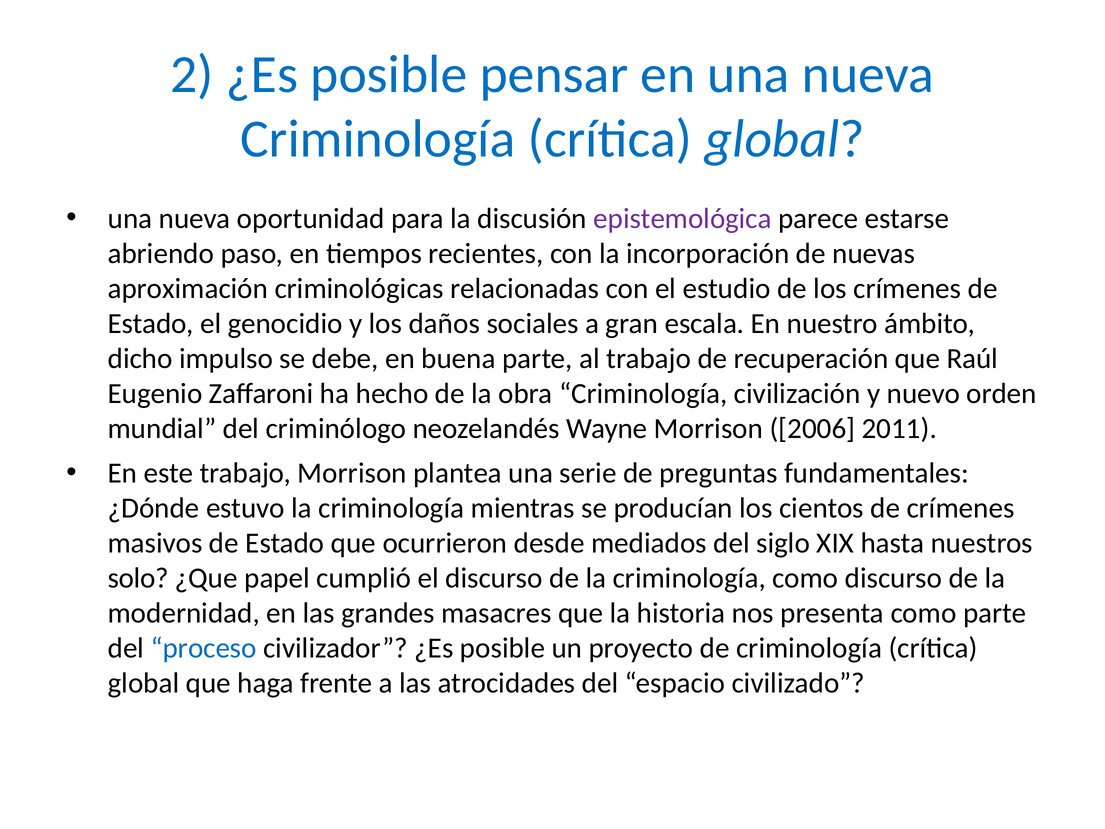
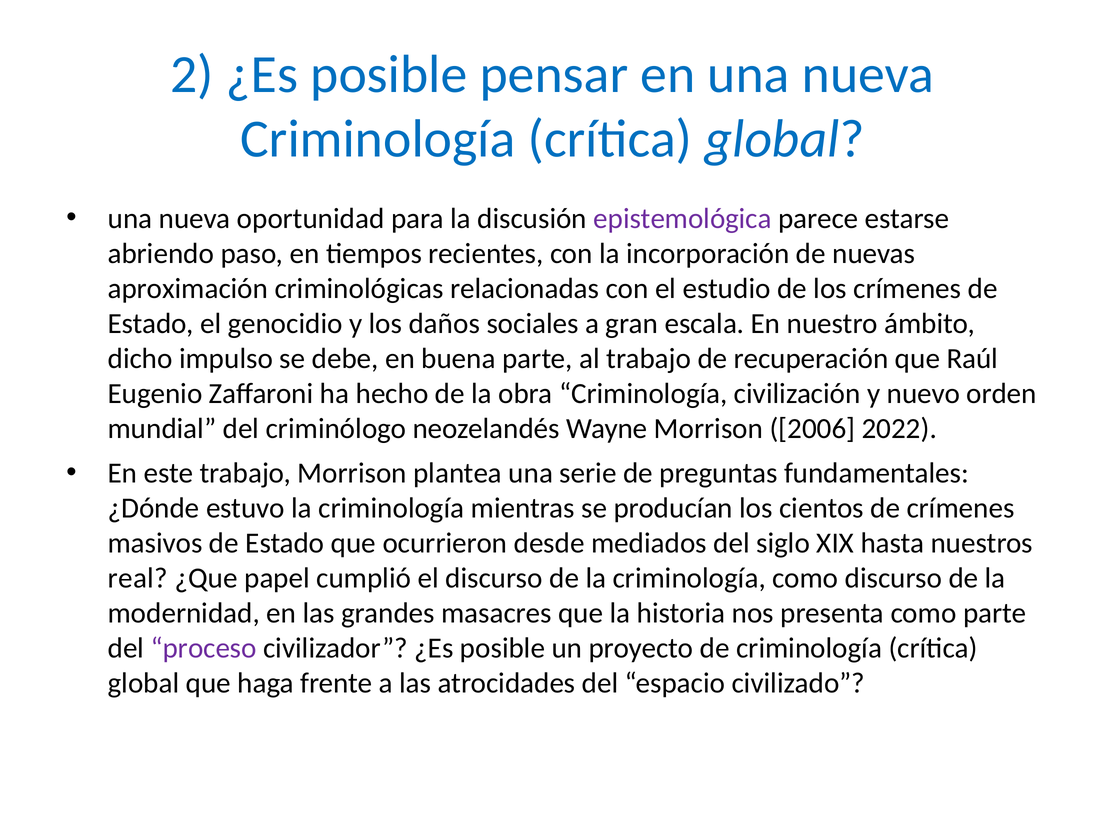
2011: 2011 -> 2022
solo: solo -> real
proceso colour: blue -> purple
